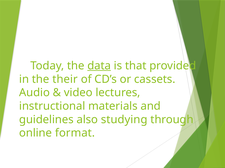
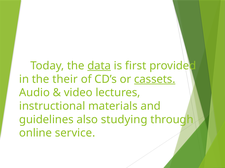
that: that -> first
cassets underline: none -> present
format: format -> service
